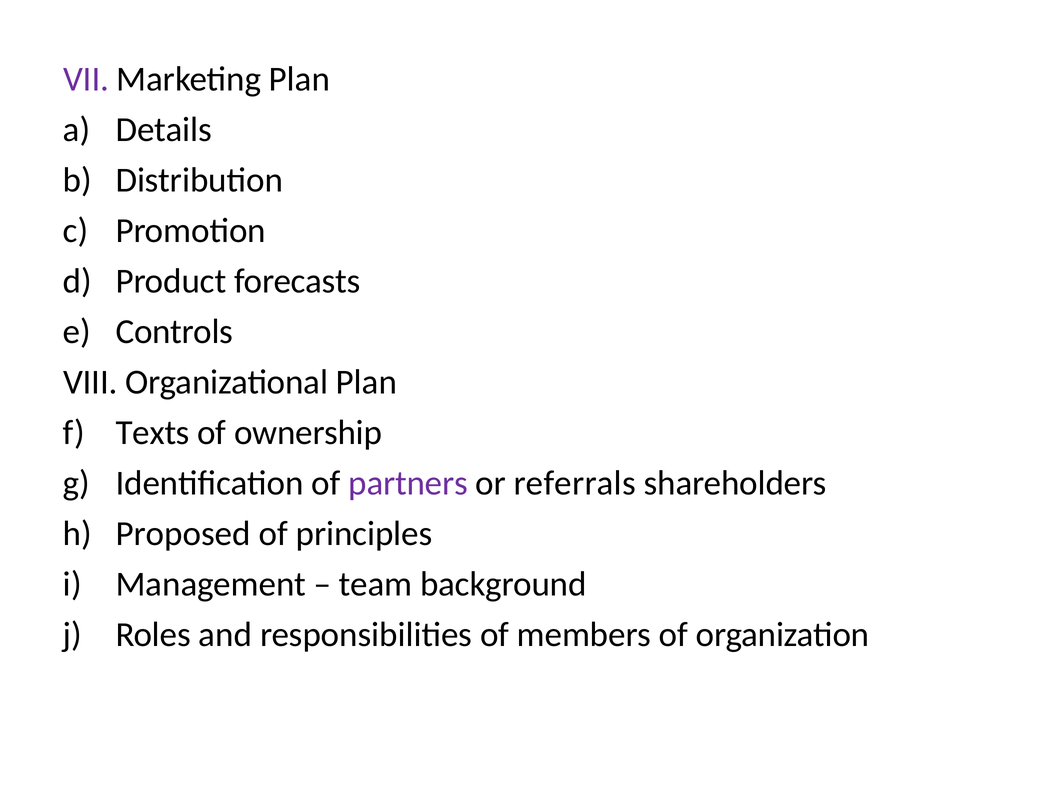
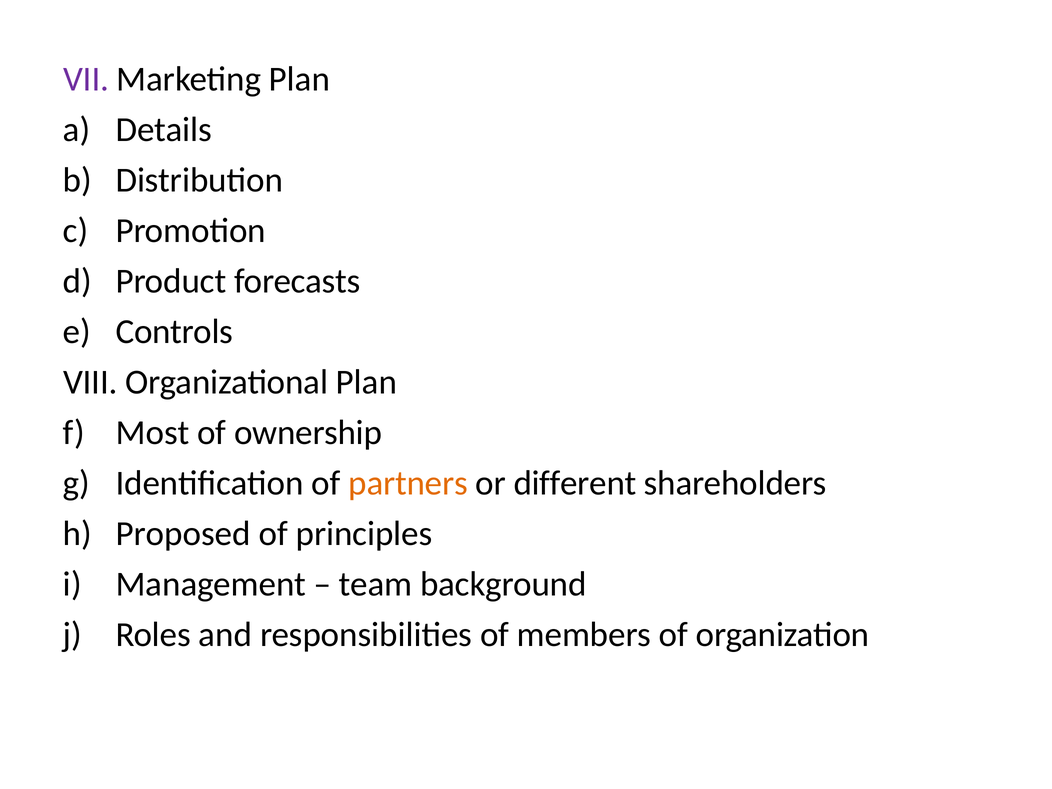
Texts: Texts -> Most
partners colour: purple -> orange
referrals: referrals -> different
